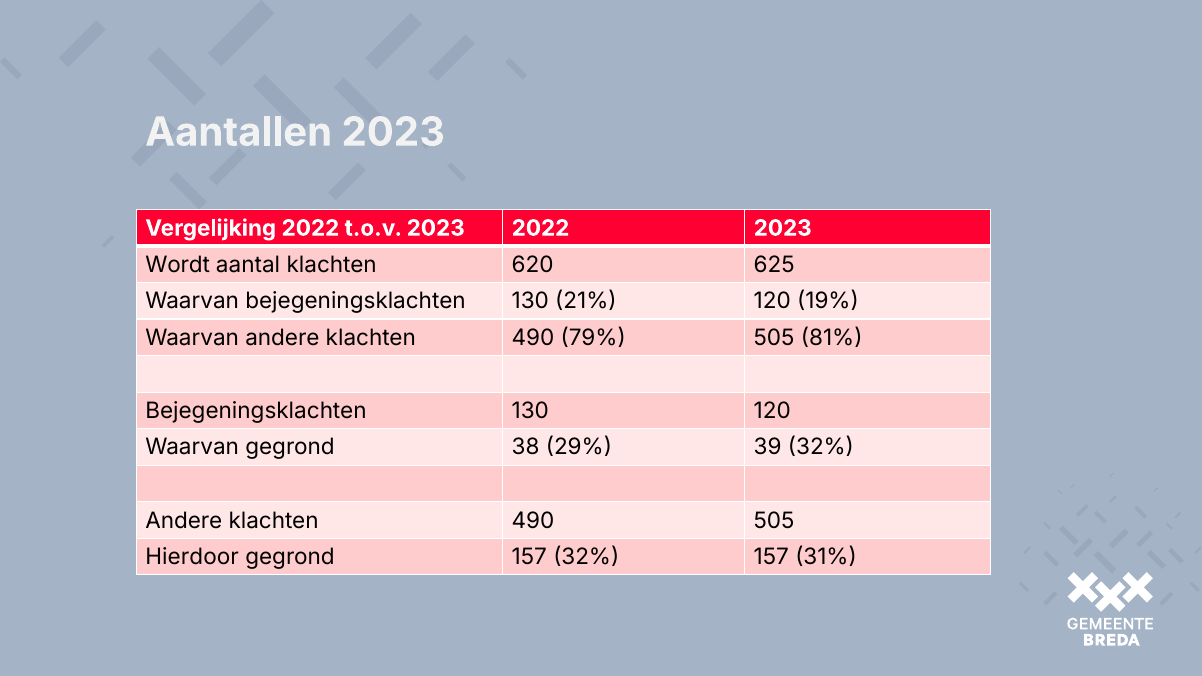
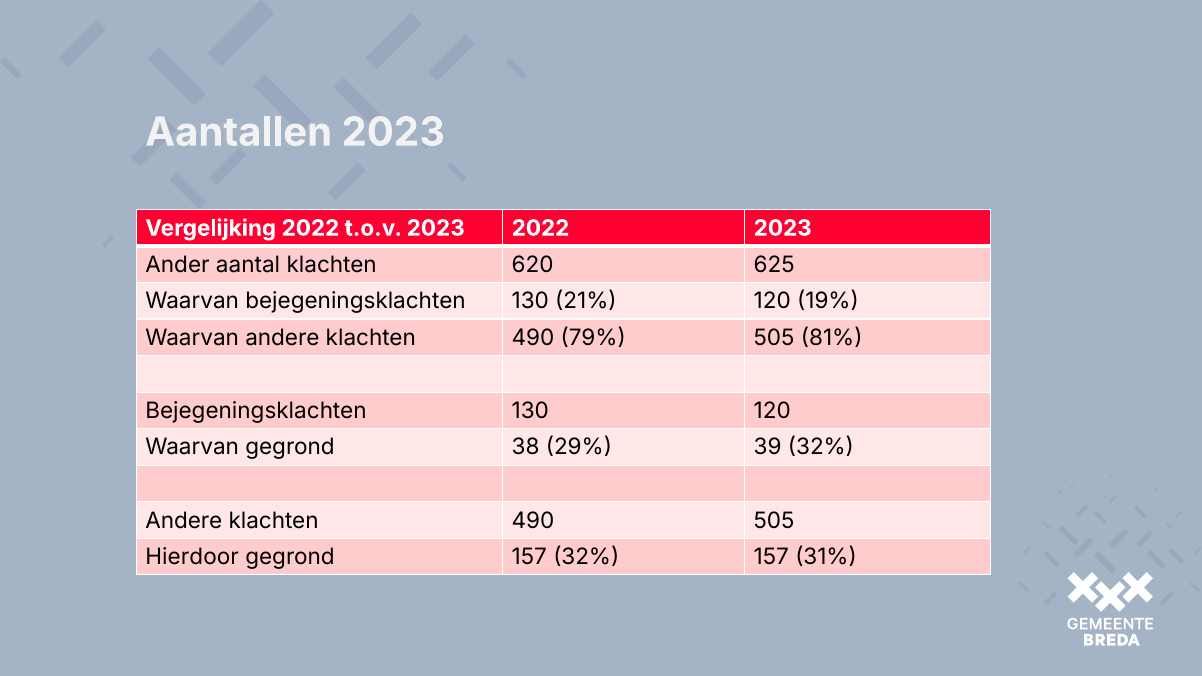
Wordt: Wordt -> Ander
